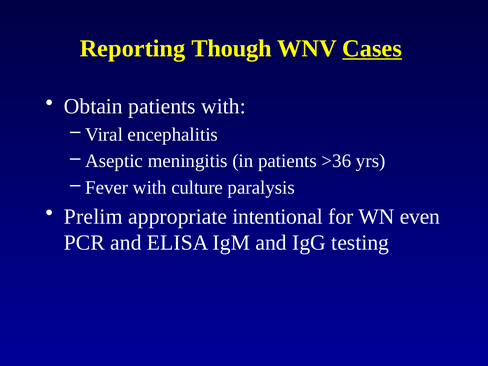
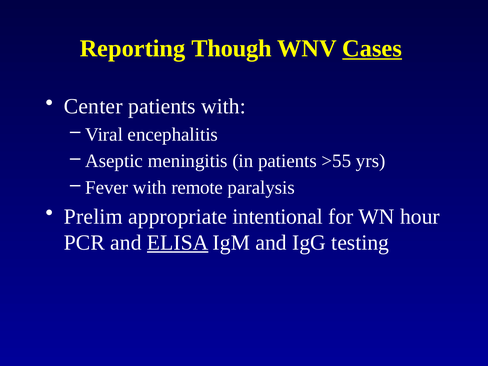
Obtain: Obtain -> Center
>36: >36 -> >55
culture: culture -> remote
even: even -> hour
ELISA underline: none -> present
